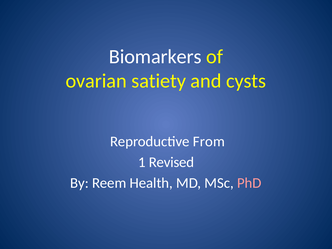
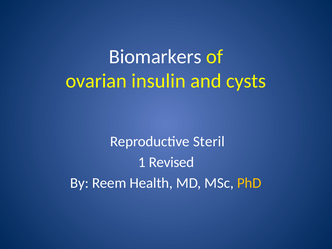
satiety: satiety -> insulin
From: From -> Steril
PhD colour: pink -> yellow
